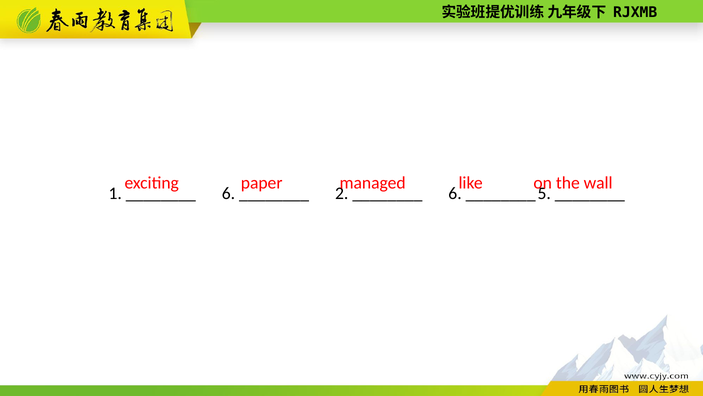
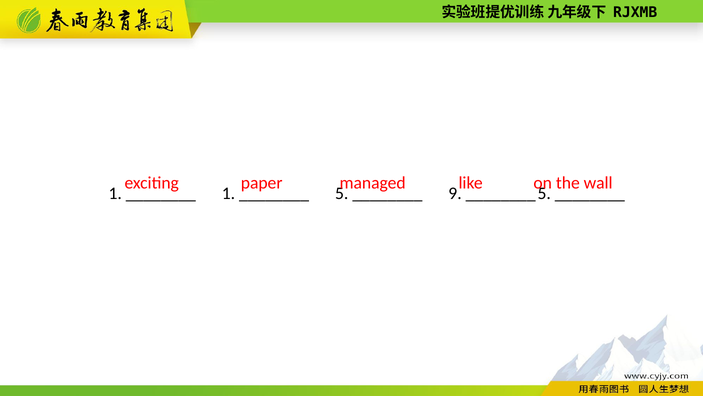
6 at (228, 193): 6 -> 1
2 at (342, 193): 2 -> 5
6 at (455, 193): 6 -> 9
